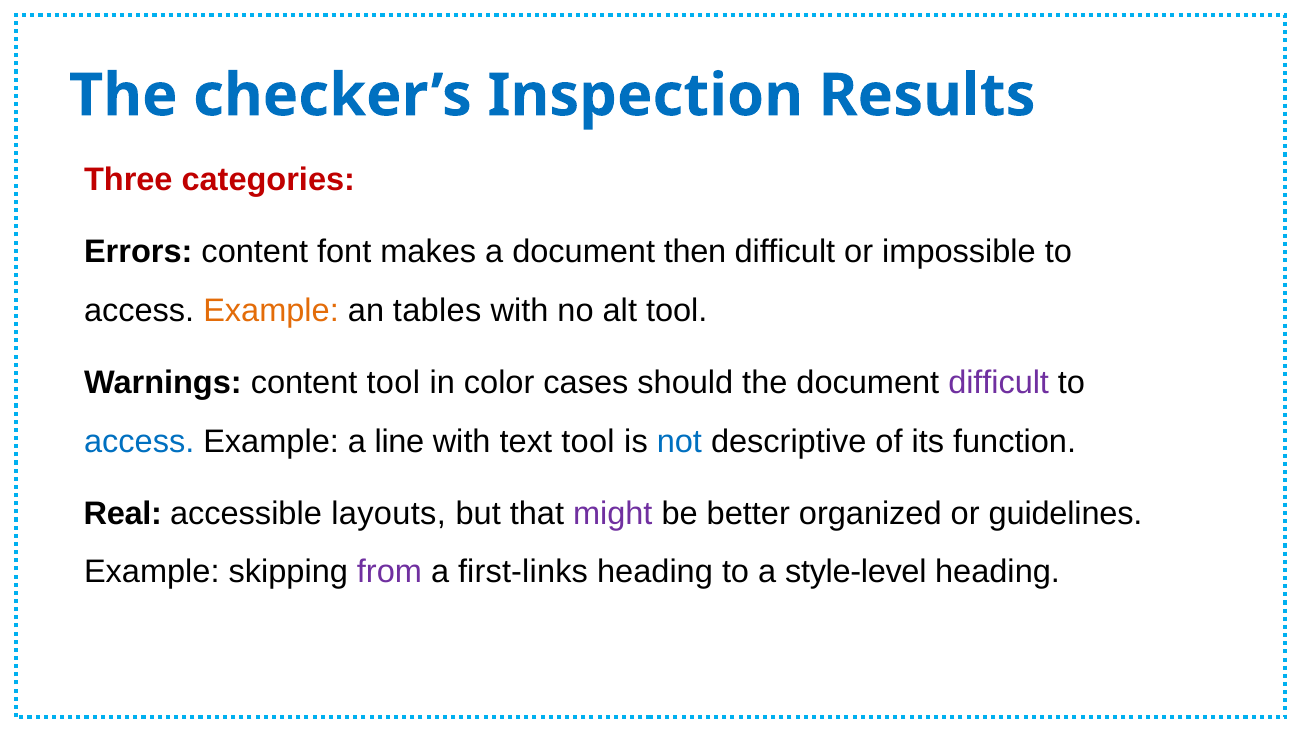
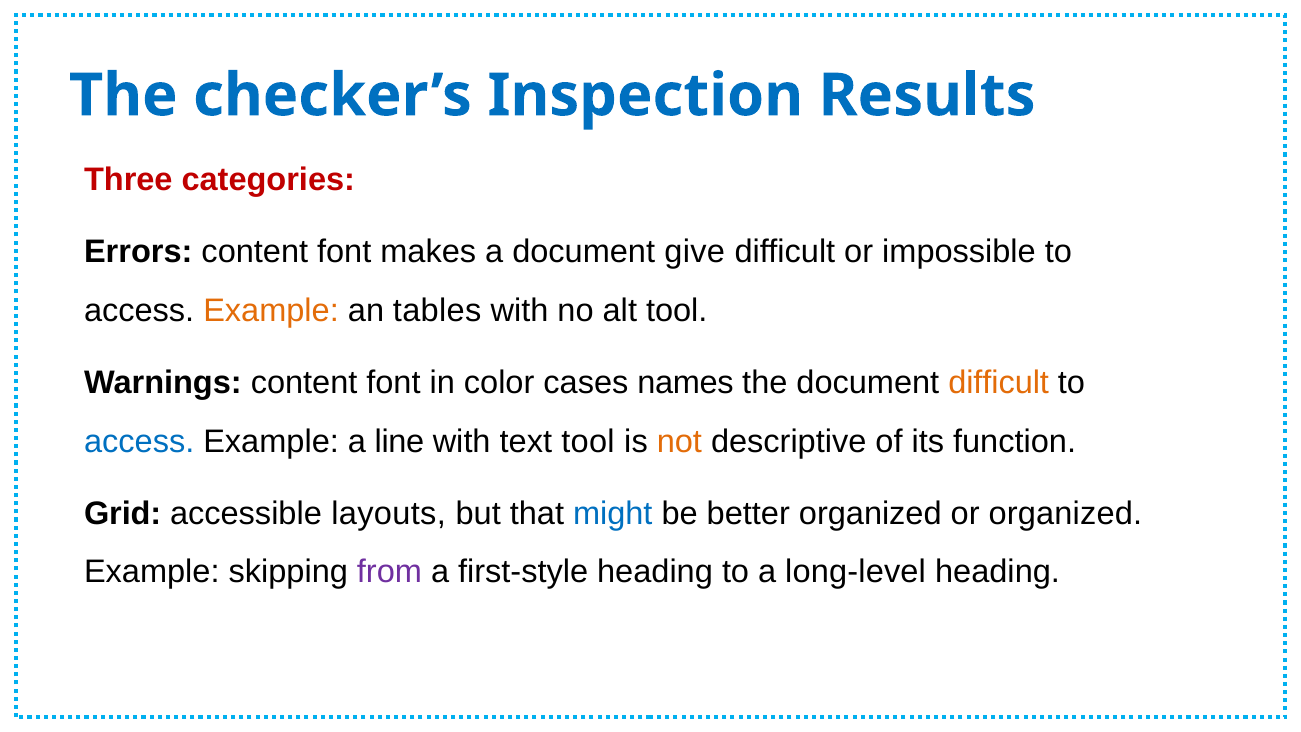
then: then -> give
Warnings content tool: tool -> font
should: should -> names
difficult at (999, 383) colour: purple -> orange
not colour: blue -> orange
Real: Real -> Grid
might colour: purple -> blue
or guidelines: guidelines -> organized
first-links: first-links -> first-style
style-level: style-level -> long-level
